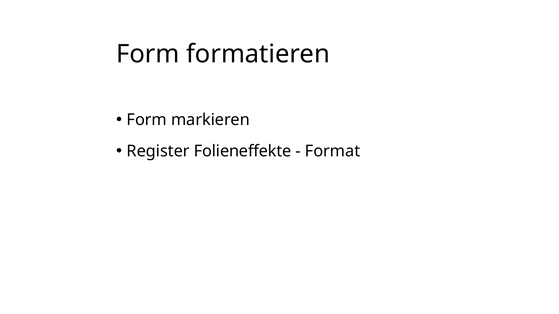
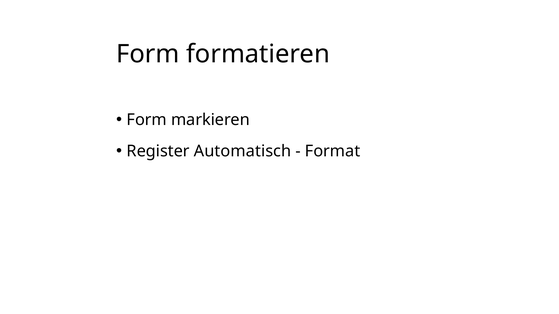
Folieneffekte: Folieneffekte -> Automatisch
